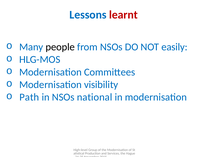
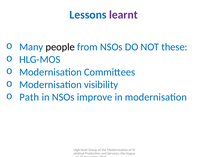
learnt colour: red -> purple
easily: easily -> these
national: national -> improve
